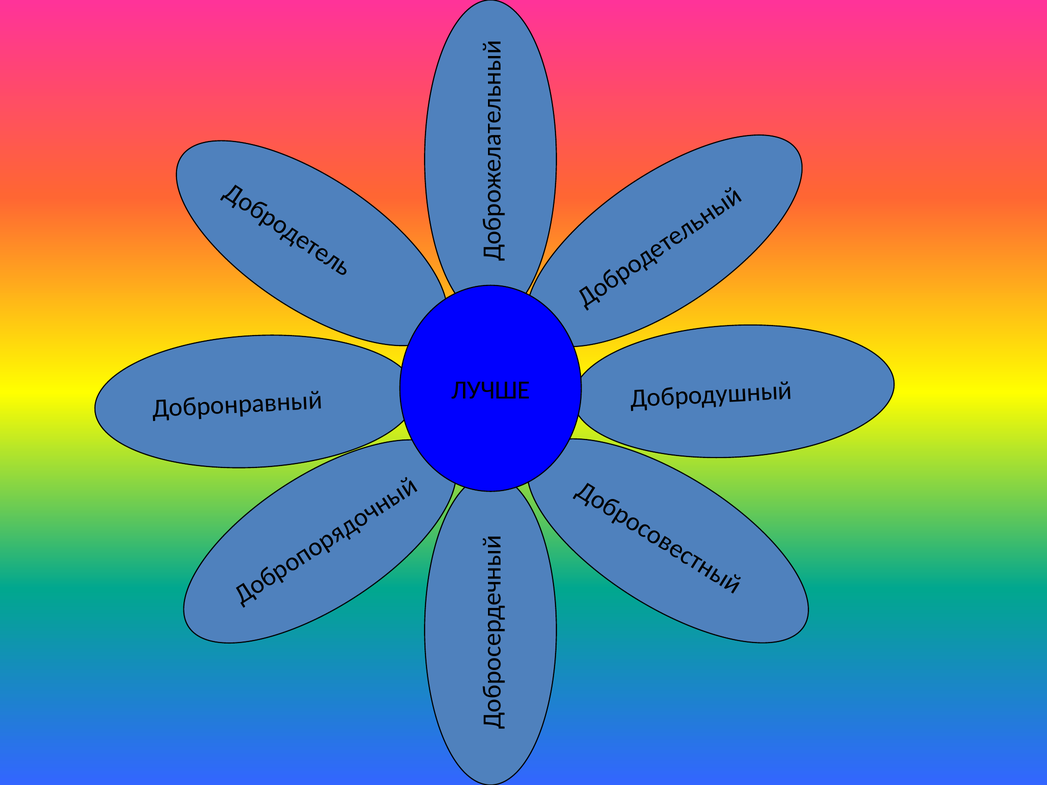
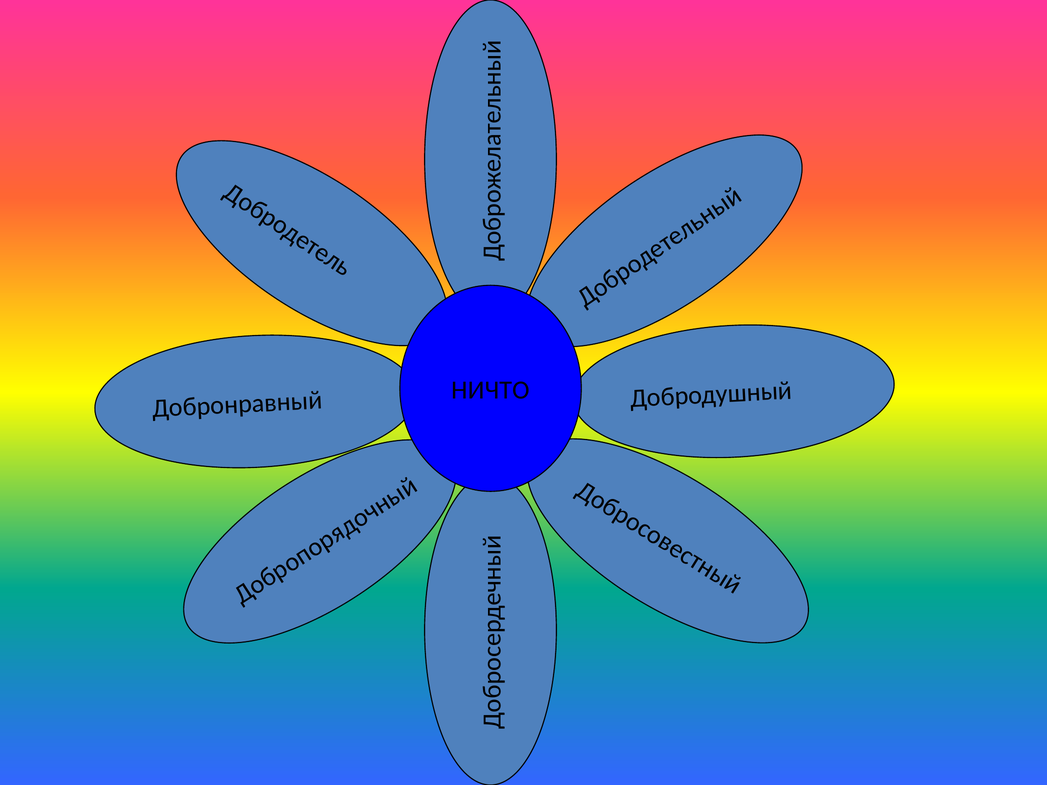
ЛУЧШЕ: ЛУЧШЕ -> НИЧТО
